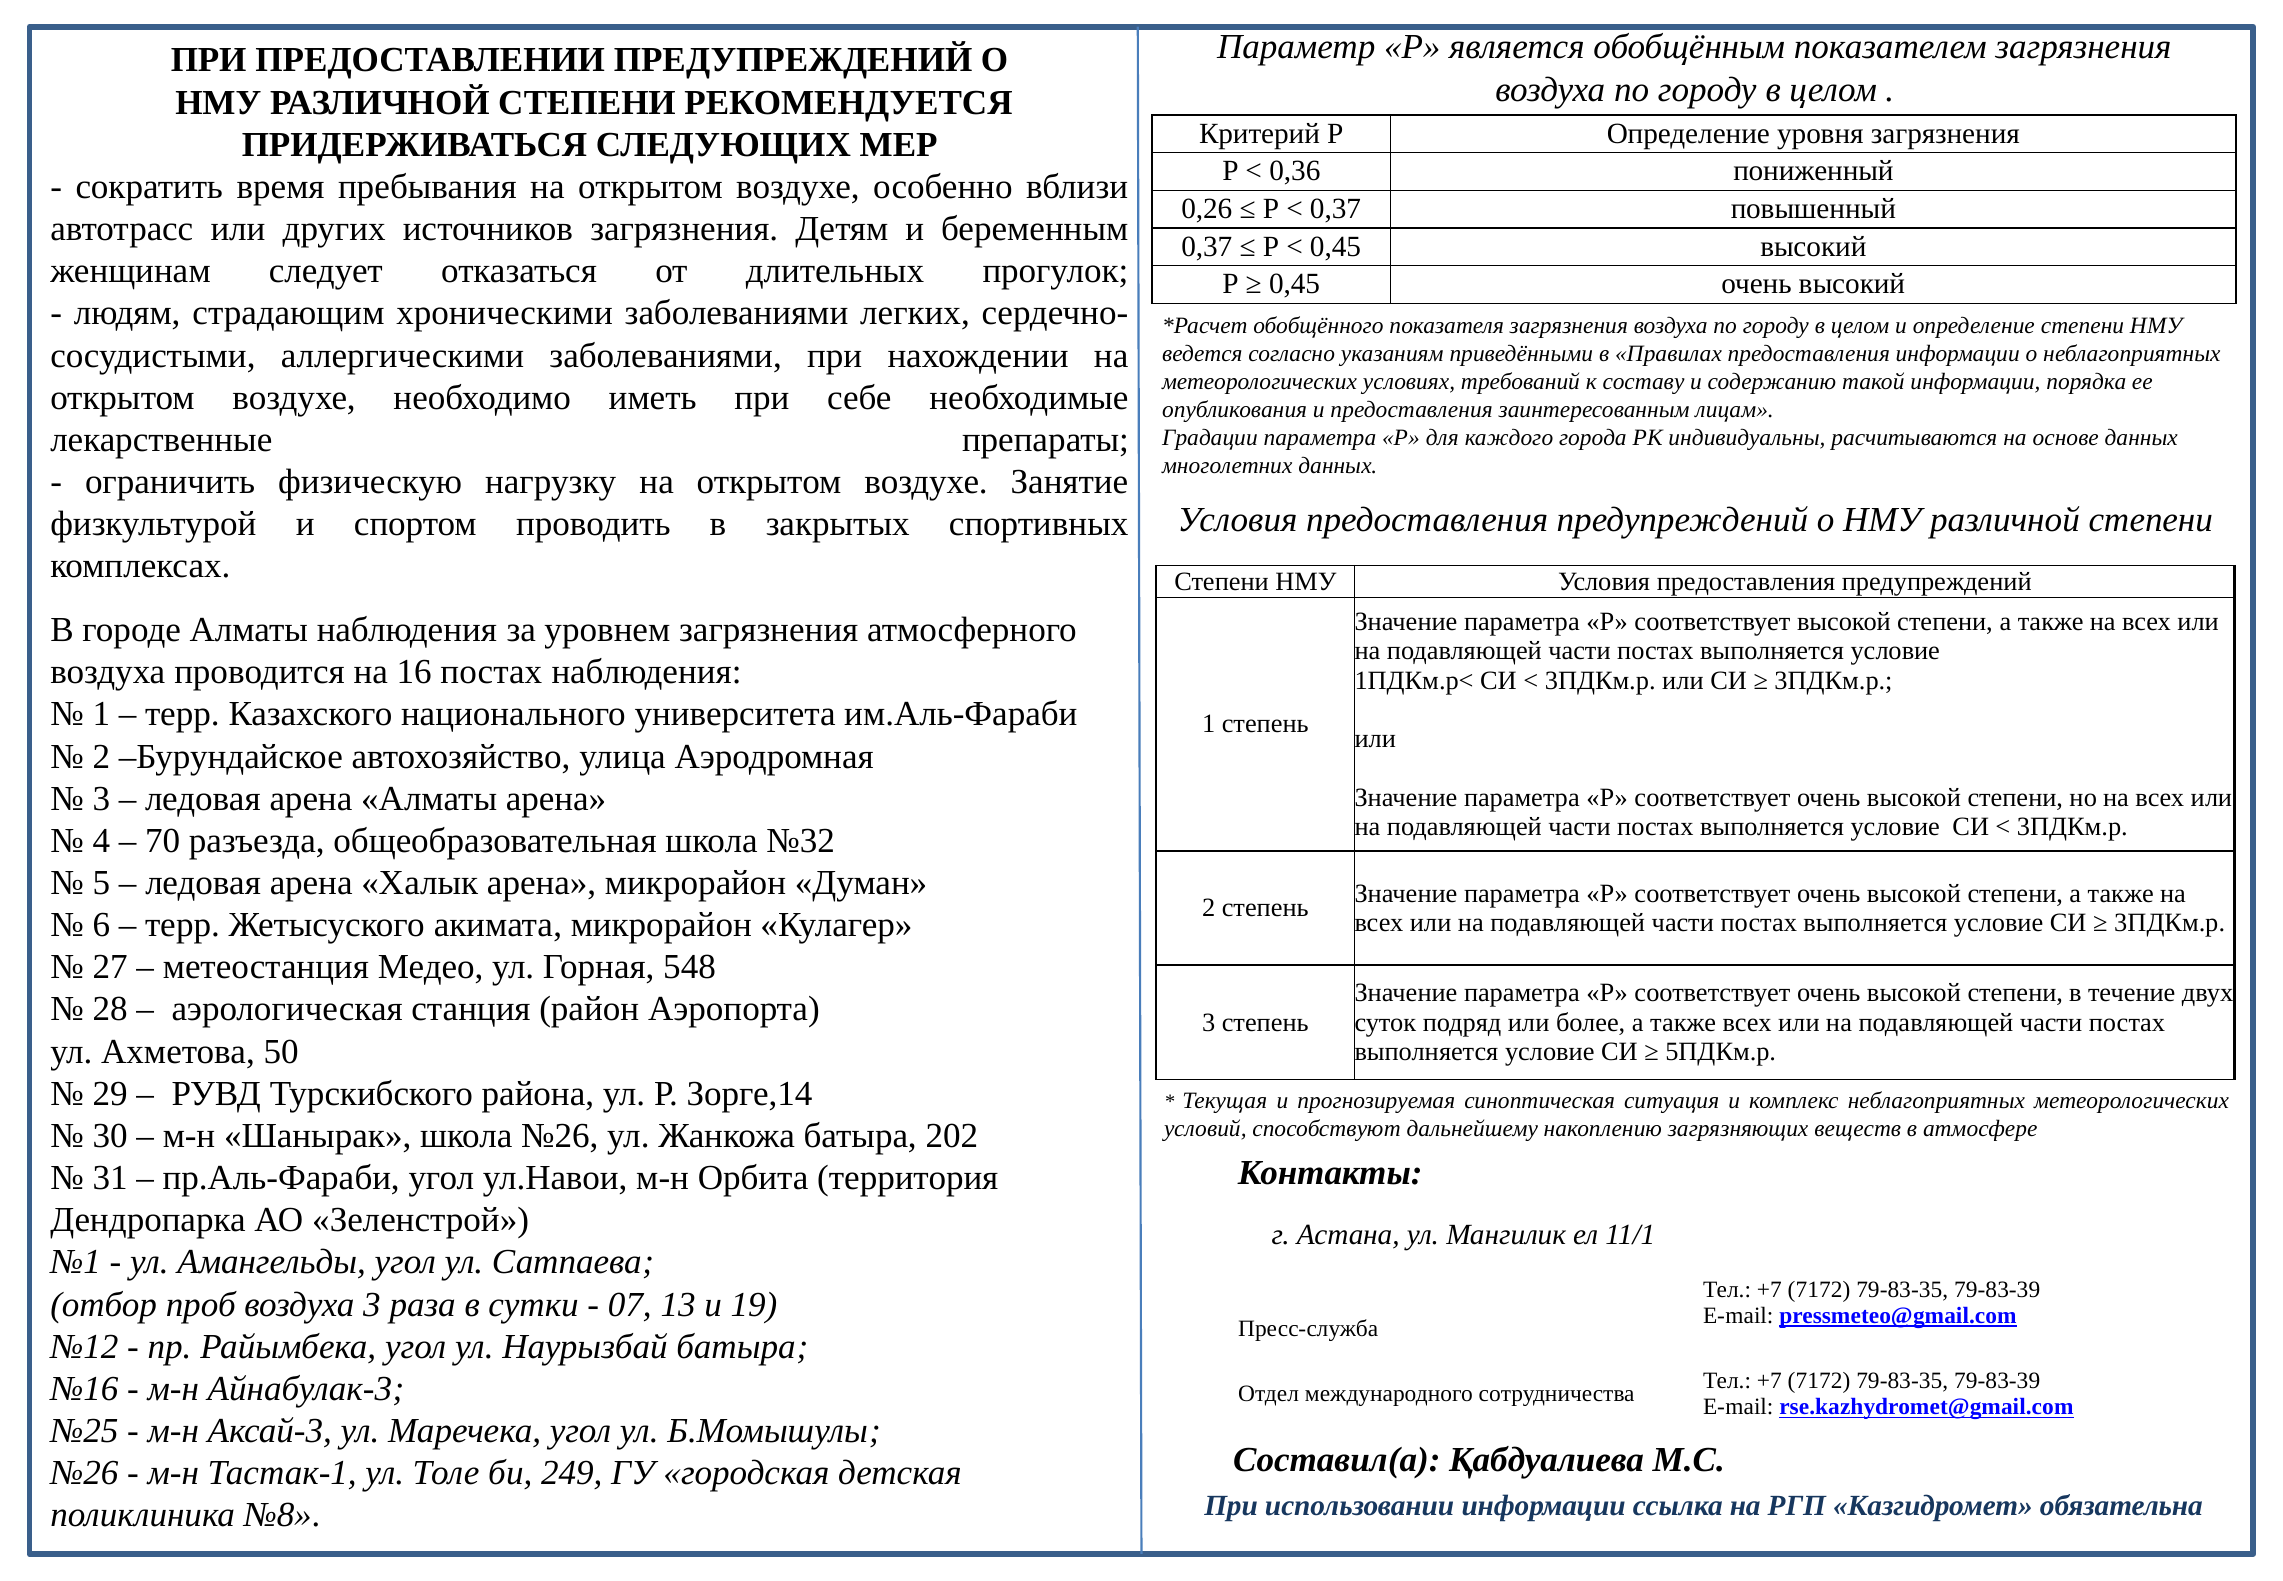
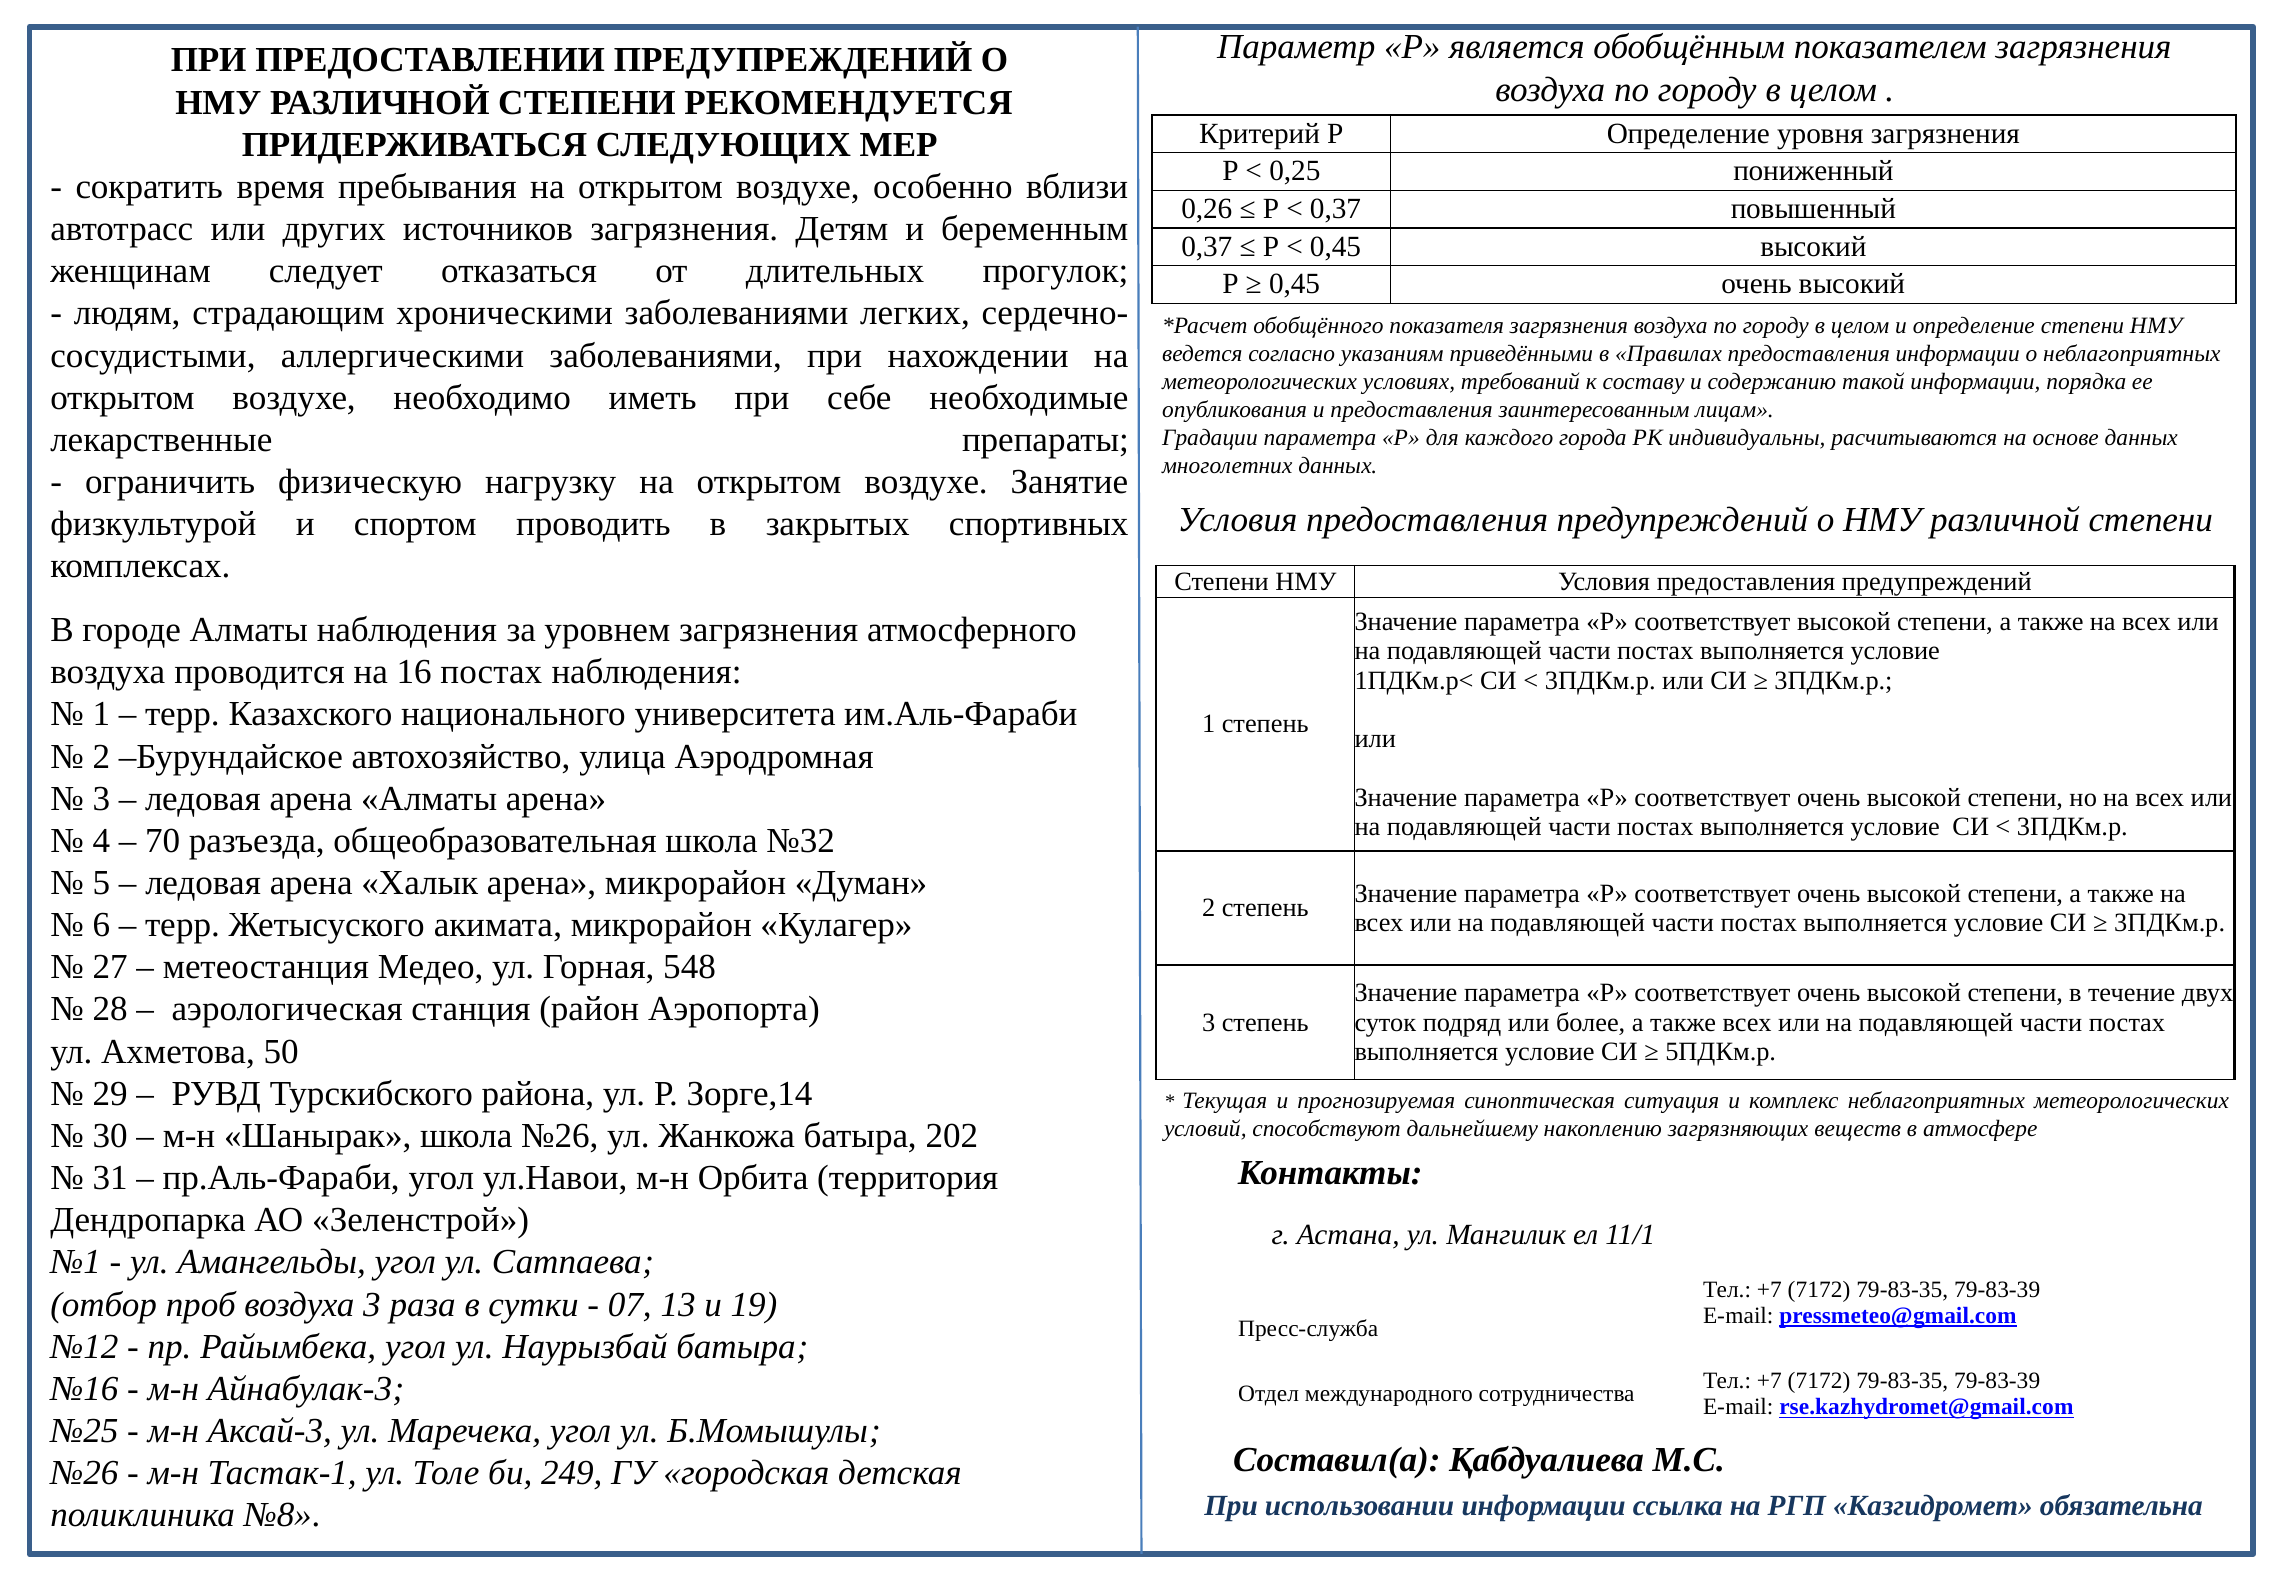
0,36: 0,36 -> 0,25
